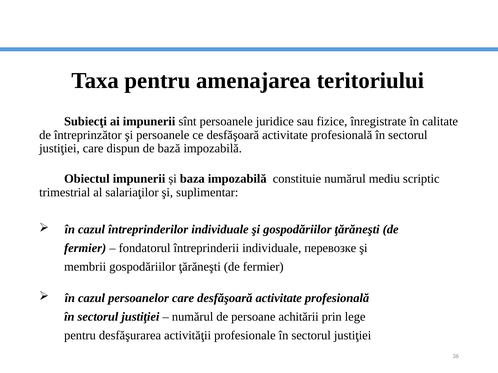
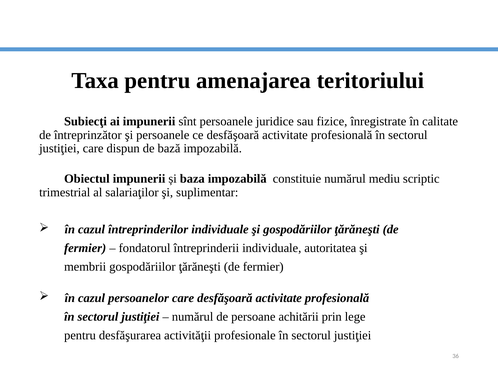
перевозке: перевозке -> autoritatea
